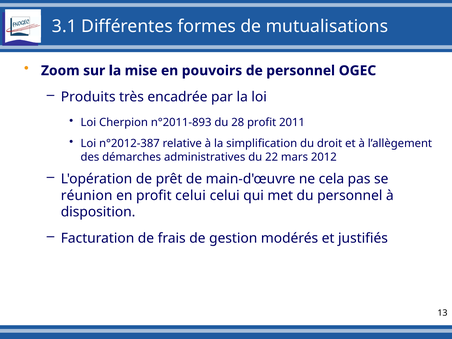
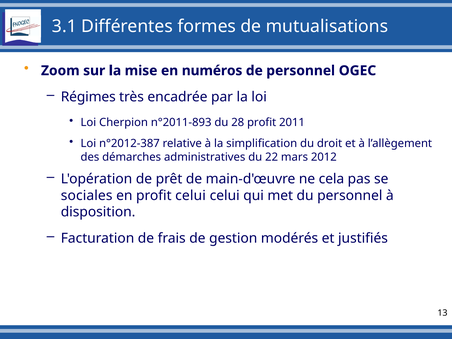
pouvoirs: pouvoirs -> numéros
Produits: Produits -> Régimes
réunion: réunion -> sociales
